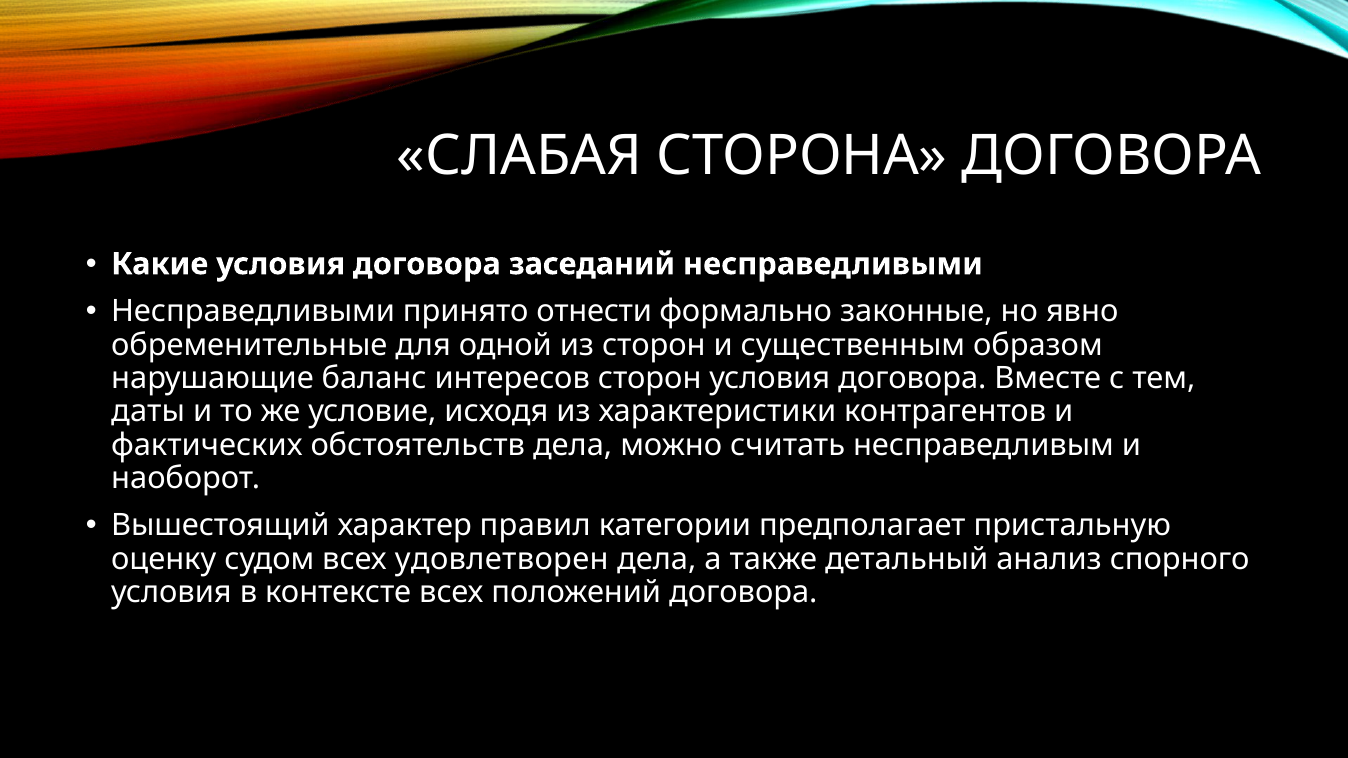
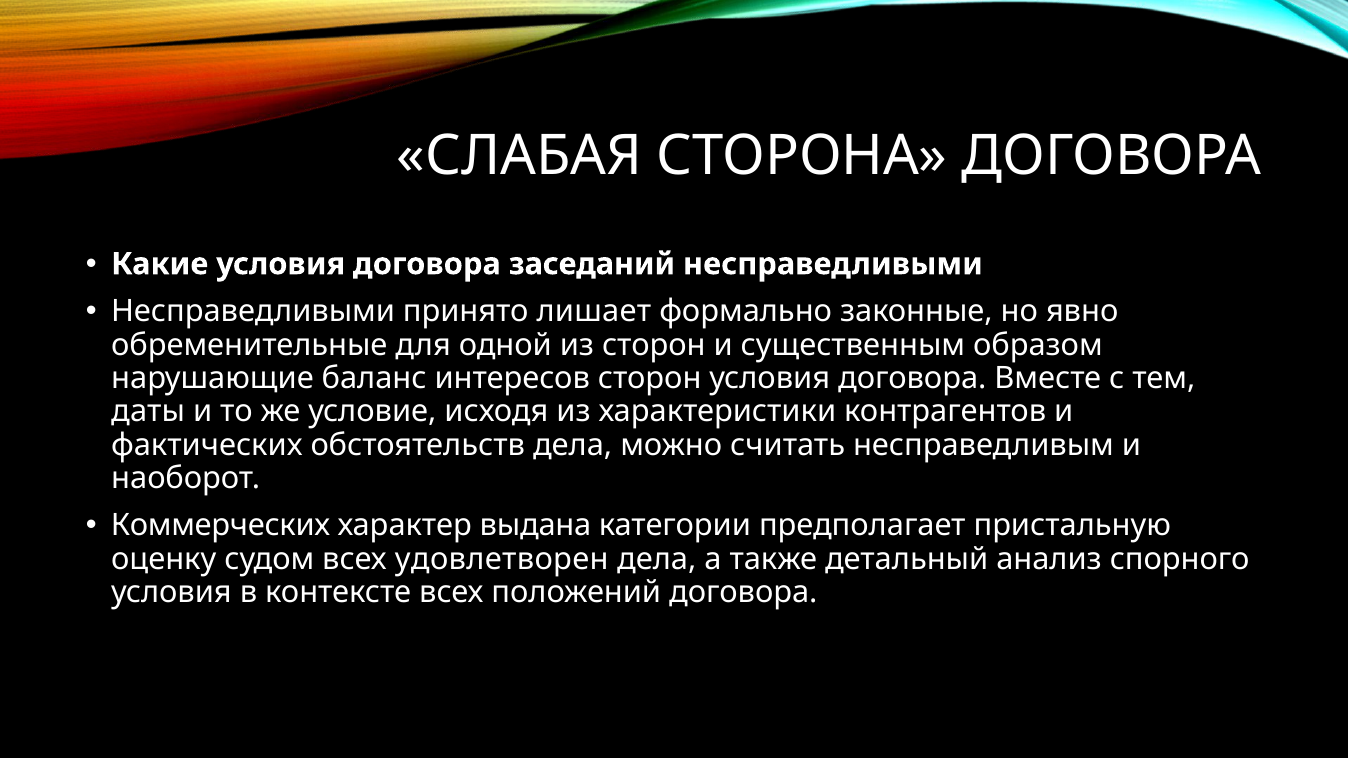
отнести: отнести -> лишает
Вышестоящий: Вышестоящий -> Коммерческих
правил: правил -> выдана
